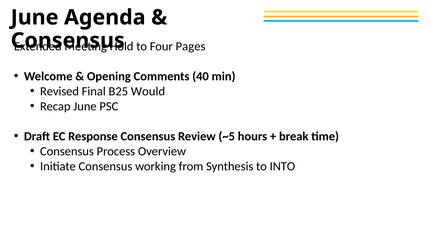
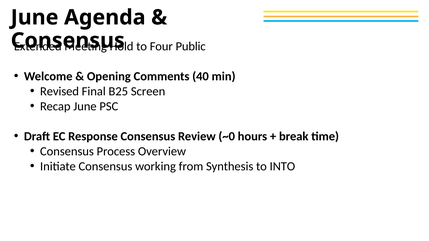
Pages: Pages -> Public
Would: Would -> Screen
~5: ~5 -> ~0
